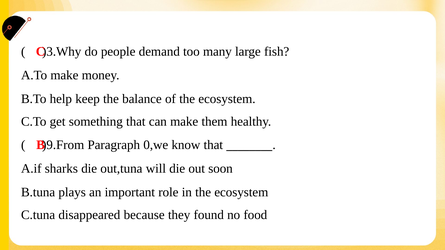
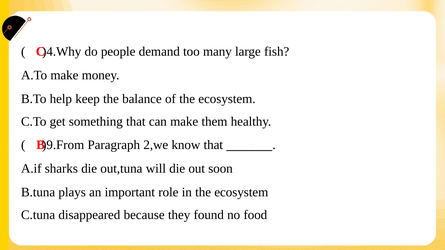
)3.Why: )3.Why -> )4.Why
0,we: 0,we -> 2,we
